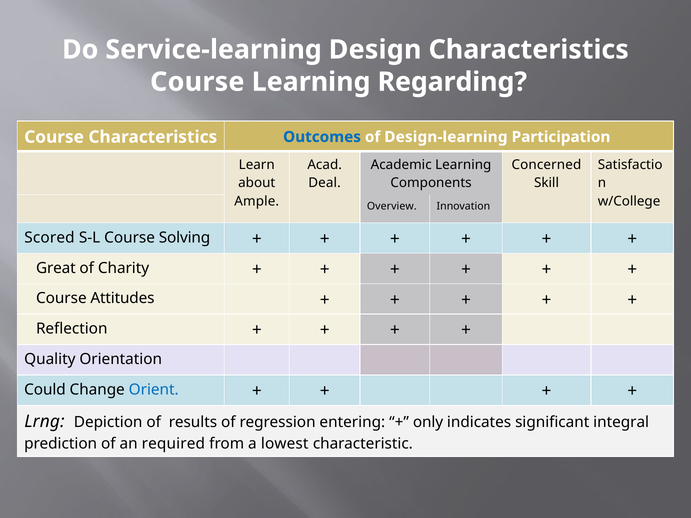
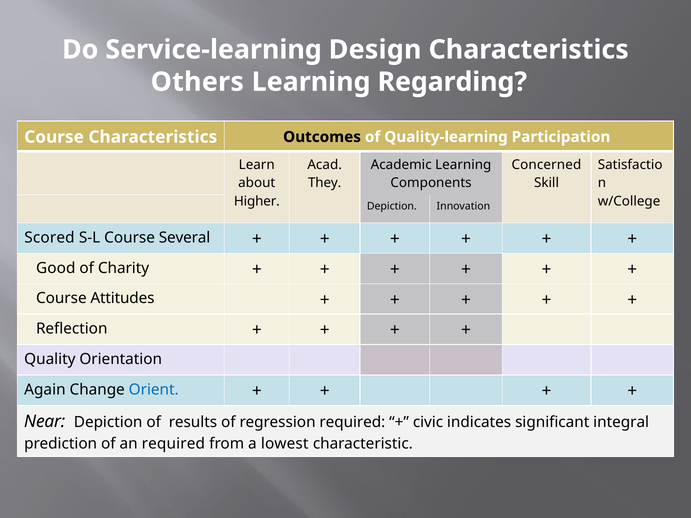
Course at (197, 82): Course -> Others
Outcomes colour: blue -> black
Design-learning: Design-learning -> Quality-learning
Deal: Deal -> They
Ample: Ample -> Higher
Overview at (392, 206): Overview -> Depiction
Solving: Solving -> Several
Great: Great -> Good
Could: Could -> Again
Lrng: Lrng -> Near
regression entering: entering -> required
only: only -> civic
